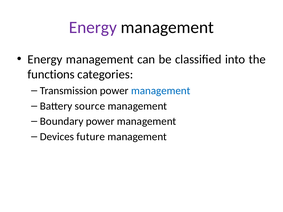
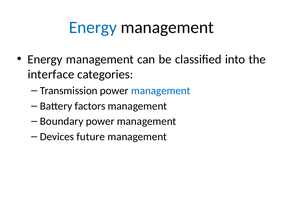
Energy at (93, 27) colour: purple -> blue
functions: functions -> interface
source: source -> factors
